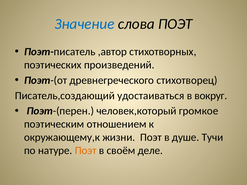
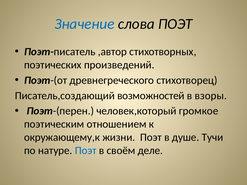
удостаиваться: удостаиваться -> возможностей
вокруг: вокруг -> взоры
Поэт at (86, 151) colour: orange -> blue
